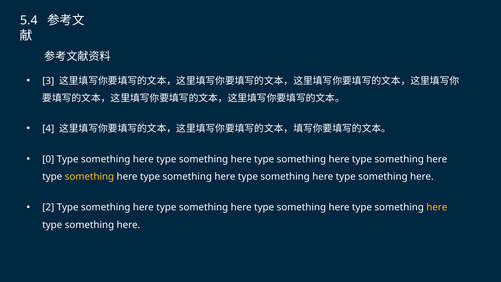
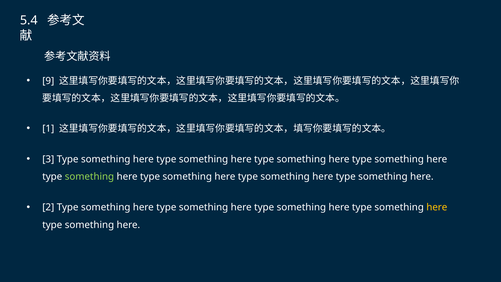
3: 3 -> 9
4: 4 -> 1
0: 0 -> 3
something at (89, 177) colour: yellow -> light green
